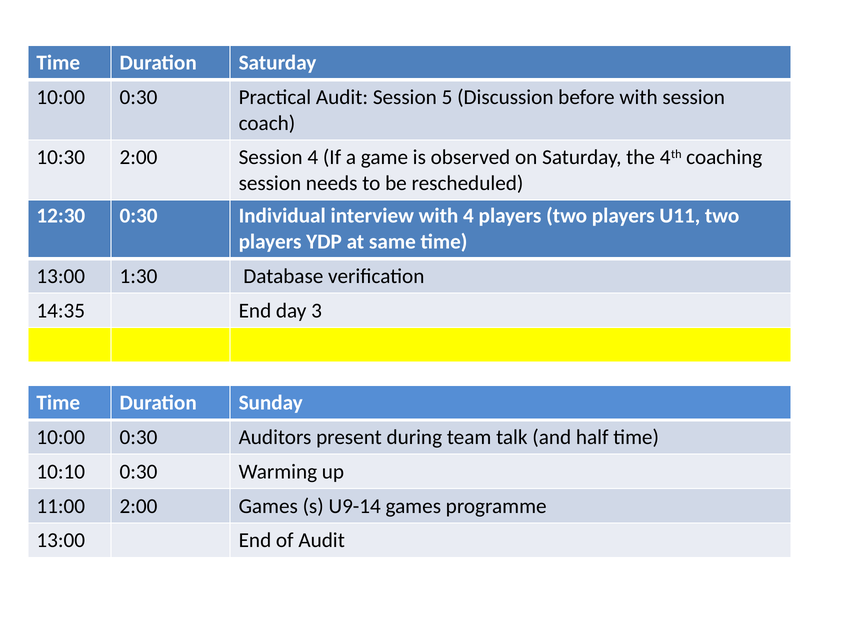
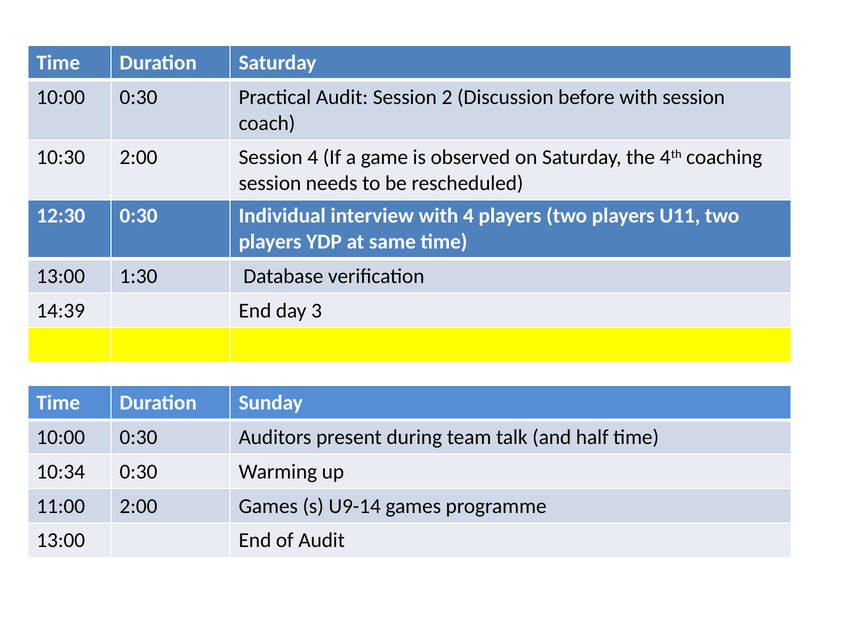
5: 5 -> 2
14:35: 14:35 -> 14:39
10:10: 10:10 -> 10:34
